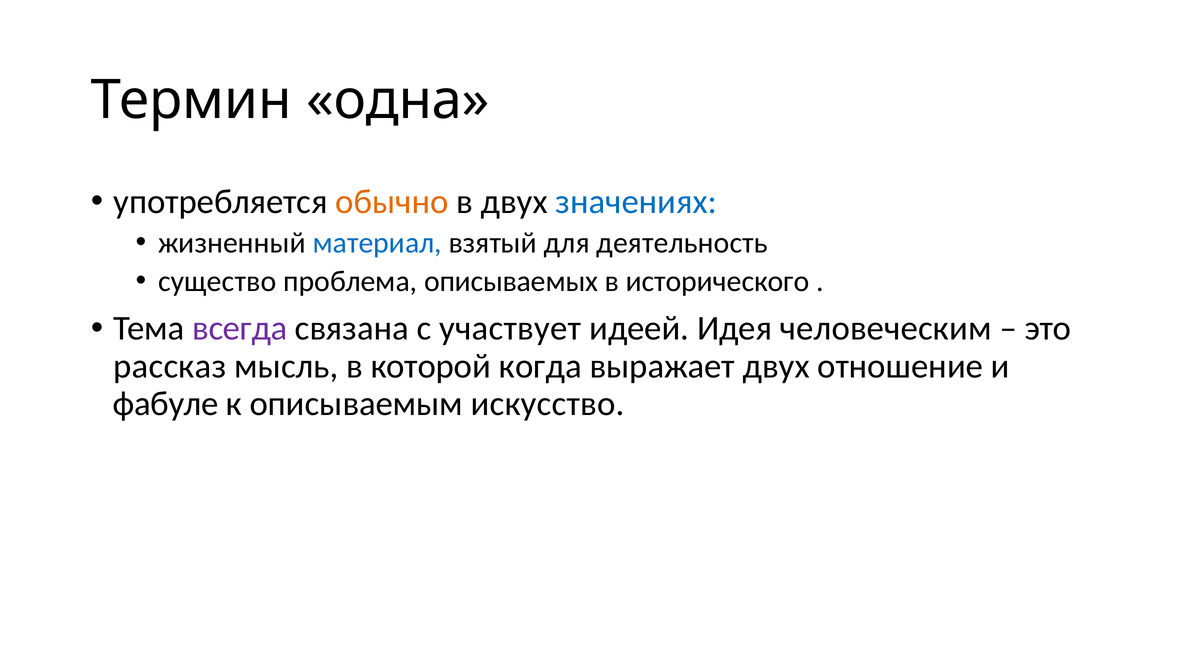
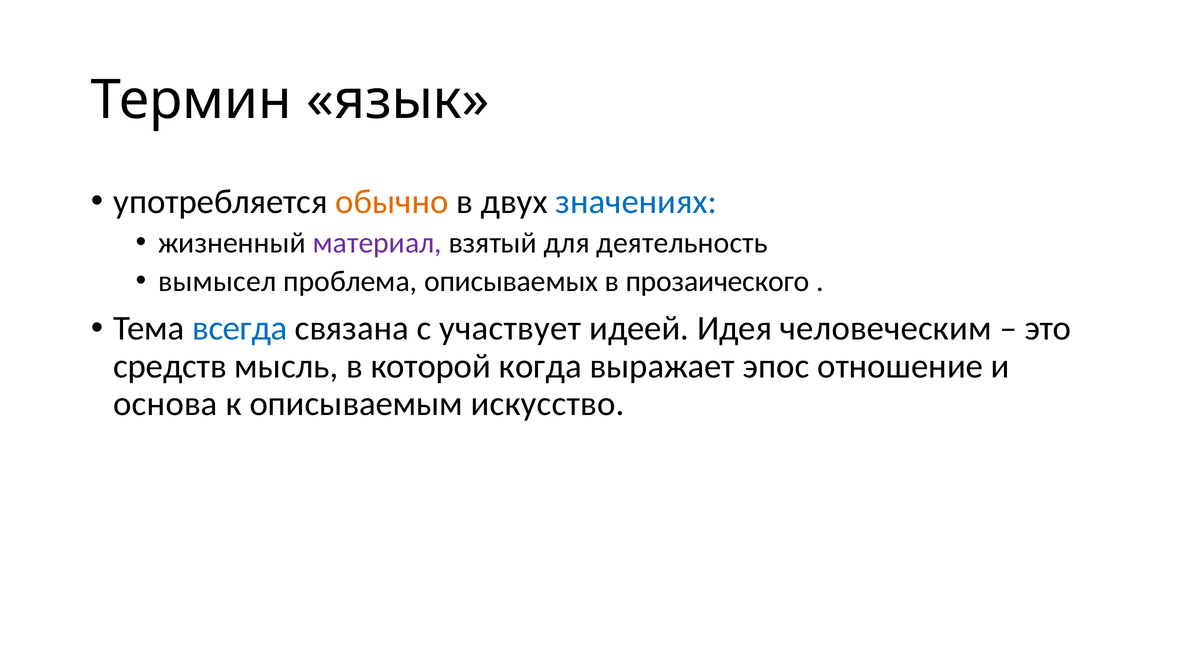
одна: одна -> язык
материал colour: blue -> purple
существо: существо -> вымысел
исторического: исторического -> прозаического
всегда colour: purple -> blue
рассказ: рассказ -> средств
выражает двух: двух -> эпос
фабуле: фабуле -> основа
